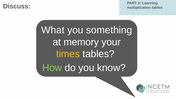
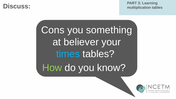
What: What -> Cons
memory: memory -> believer
times colour: yellow -> light blue
